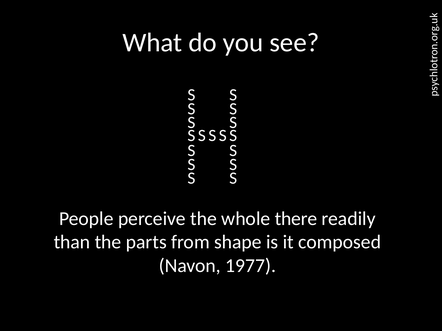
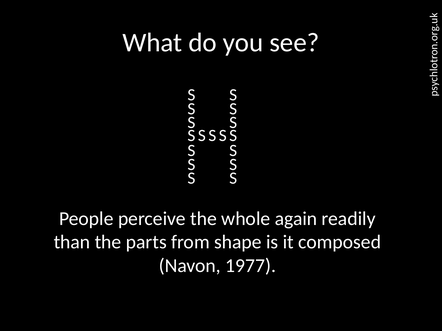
there: there -> again
